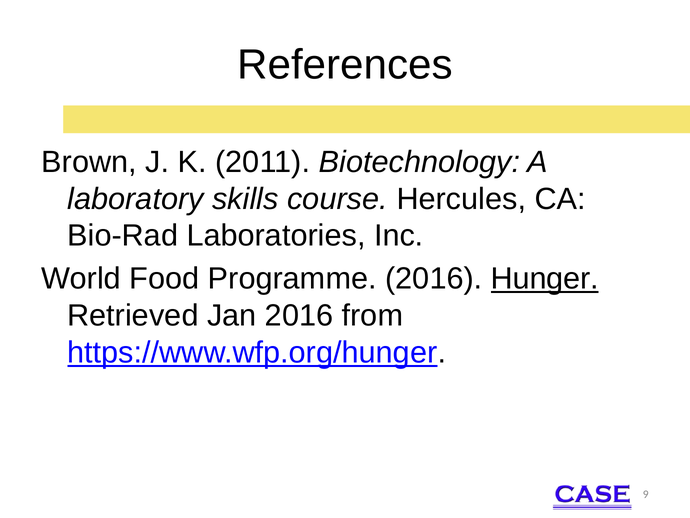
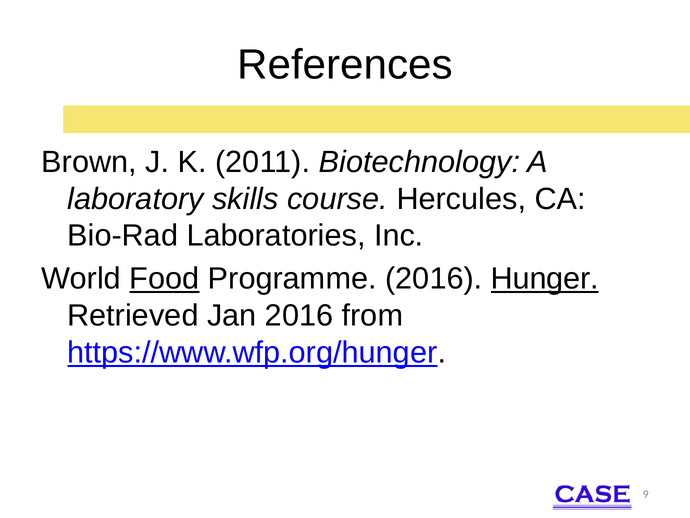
Food underline: none -> present
